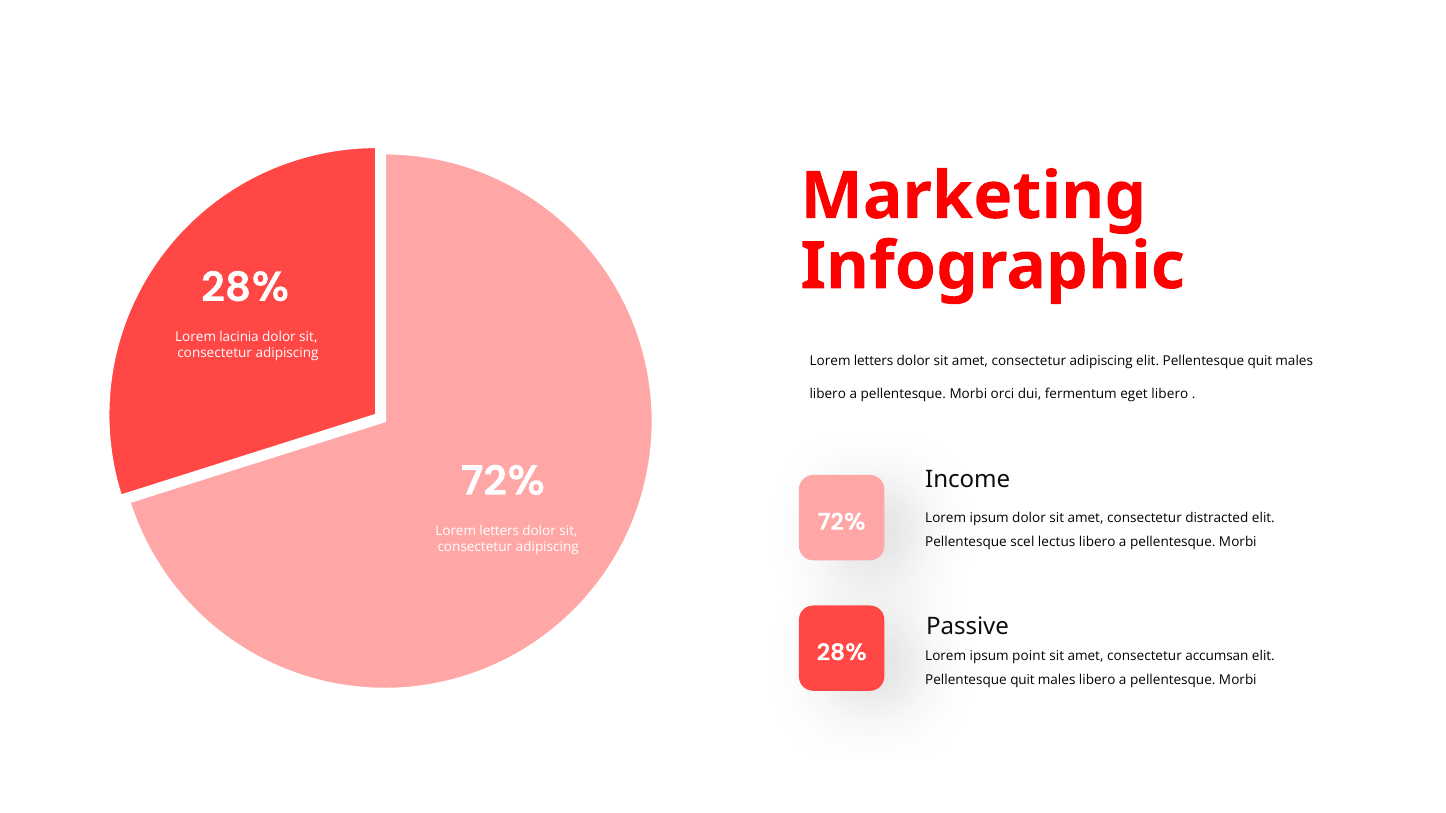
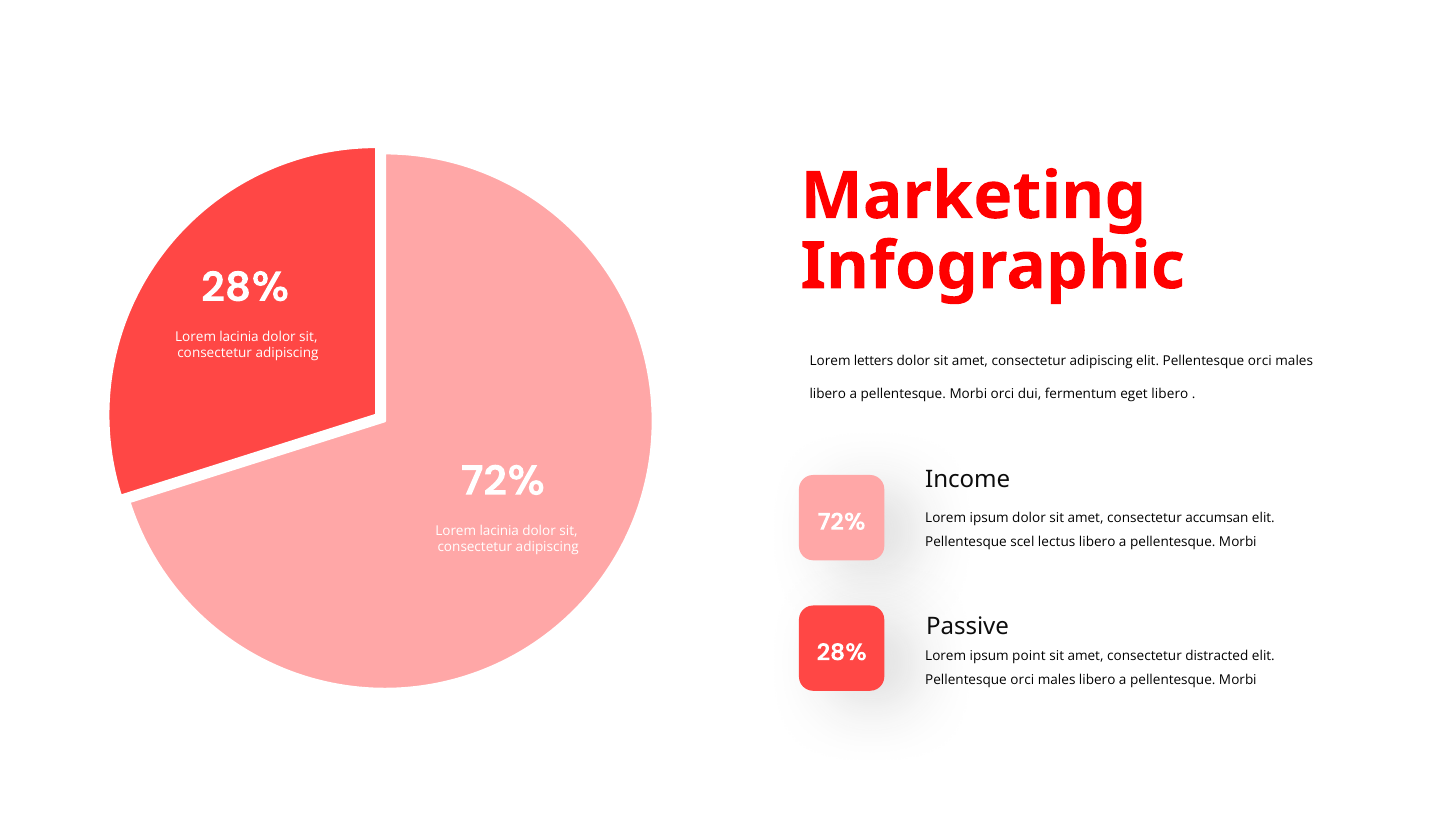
adipiscing elit Pellentesque quit: quit -> orci
distracted: distracted -> accumsan
letters at (499, 531): letters -> lacinia
accumsan: accumsan -> distracted
quit at (1023, 681): quit -> orci
